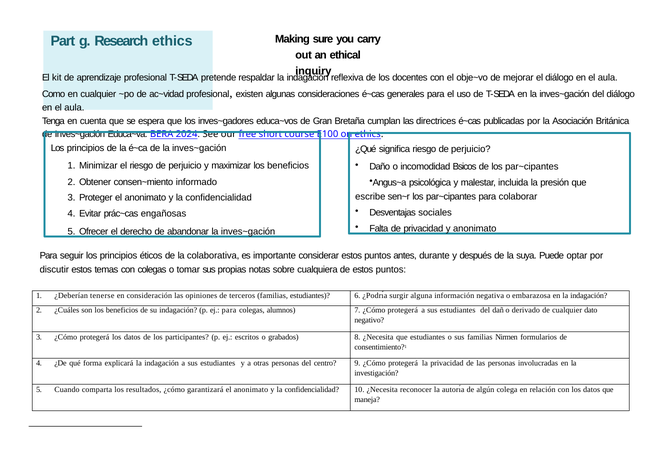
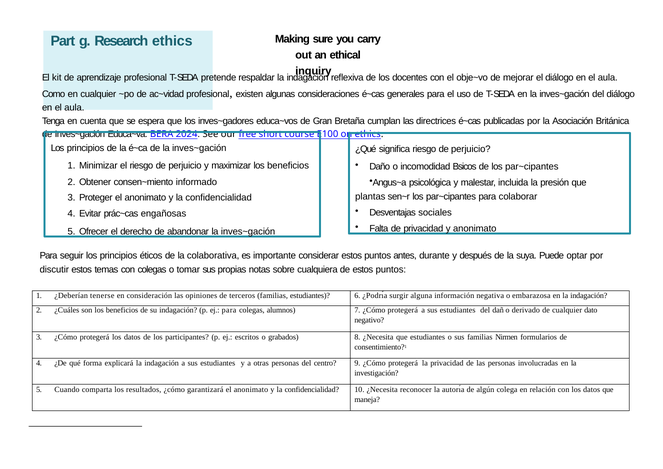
escribe: escribe -> plantas
